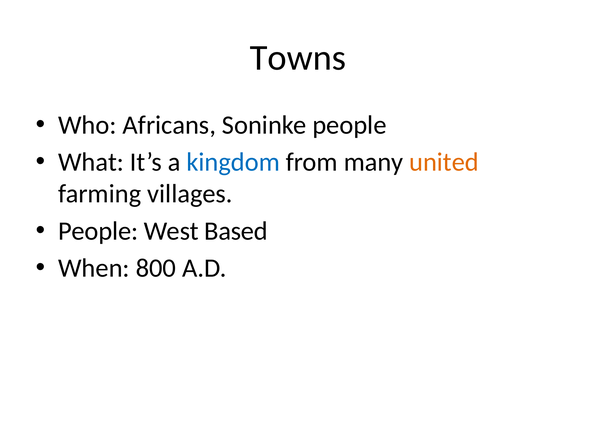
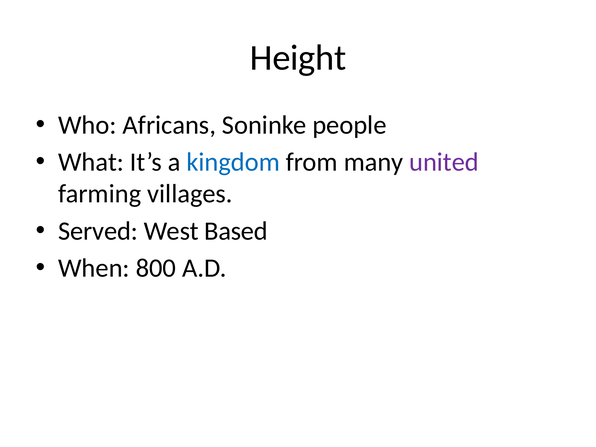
Towns: Towns -> Height
united colour: orange -> purple
People at (98, 231): People -> Served
